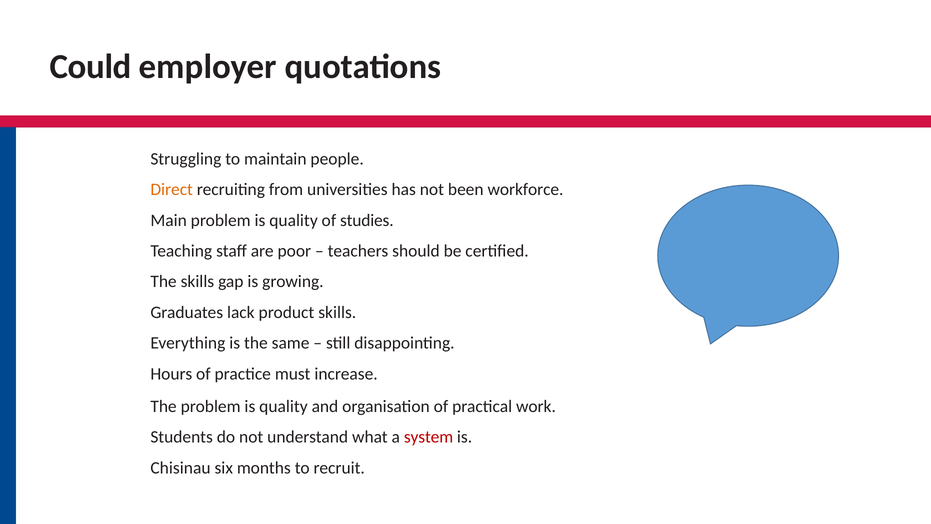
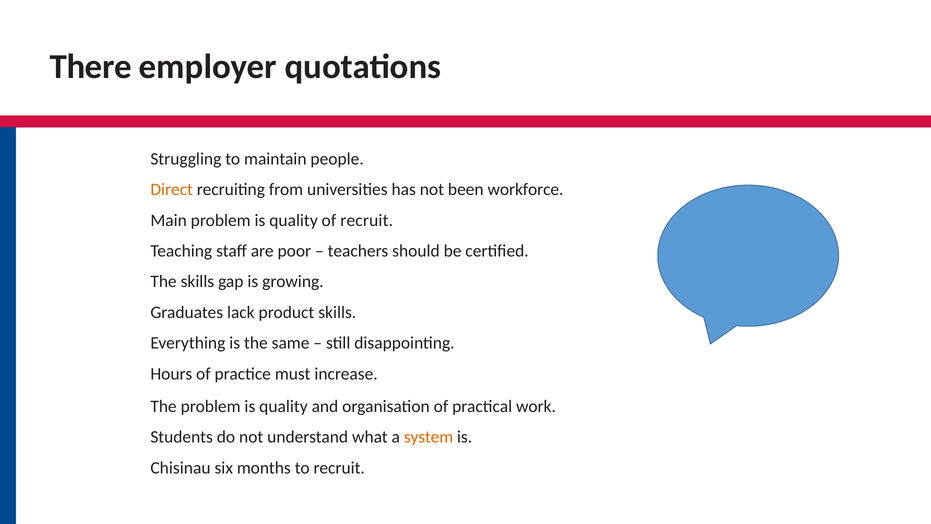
Could: Could -> There
of studies: studies -> recruit
system colour: red -> orange
